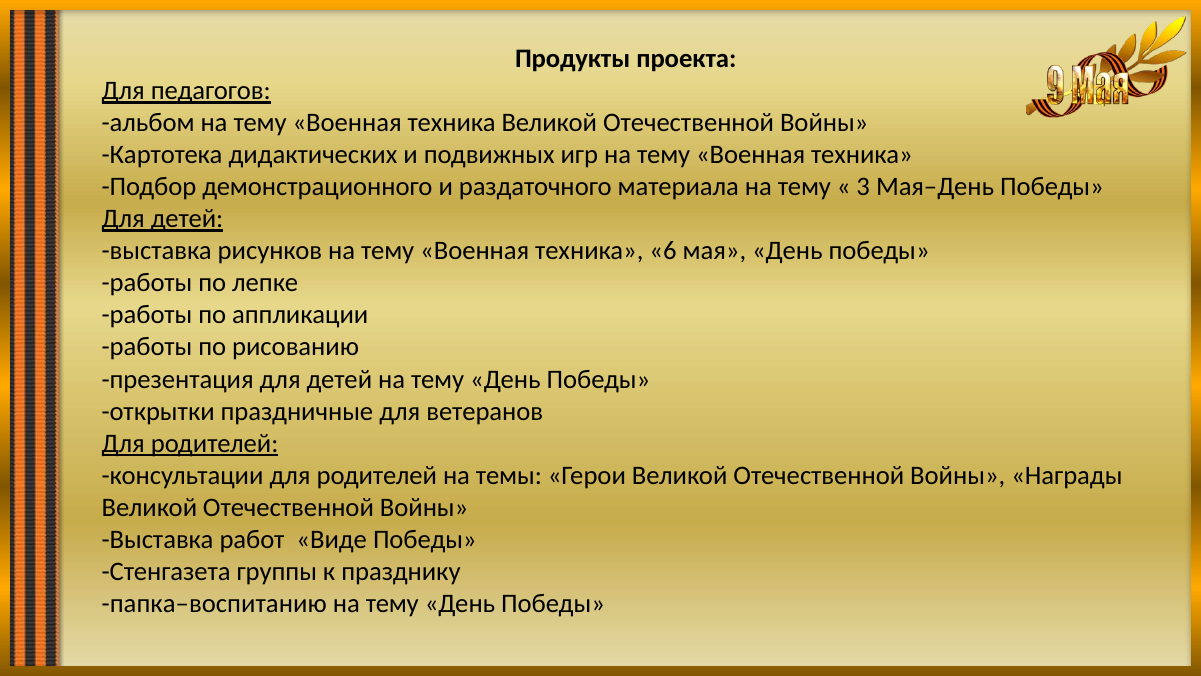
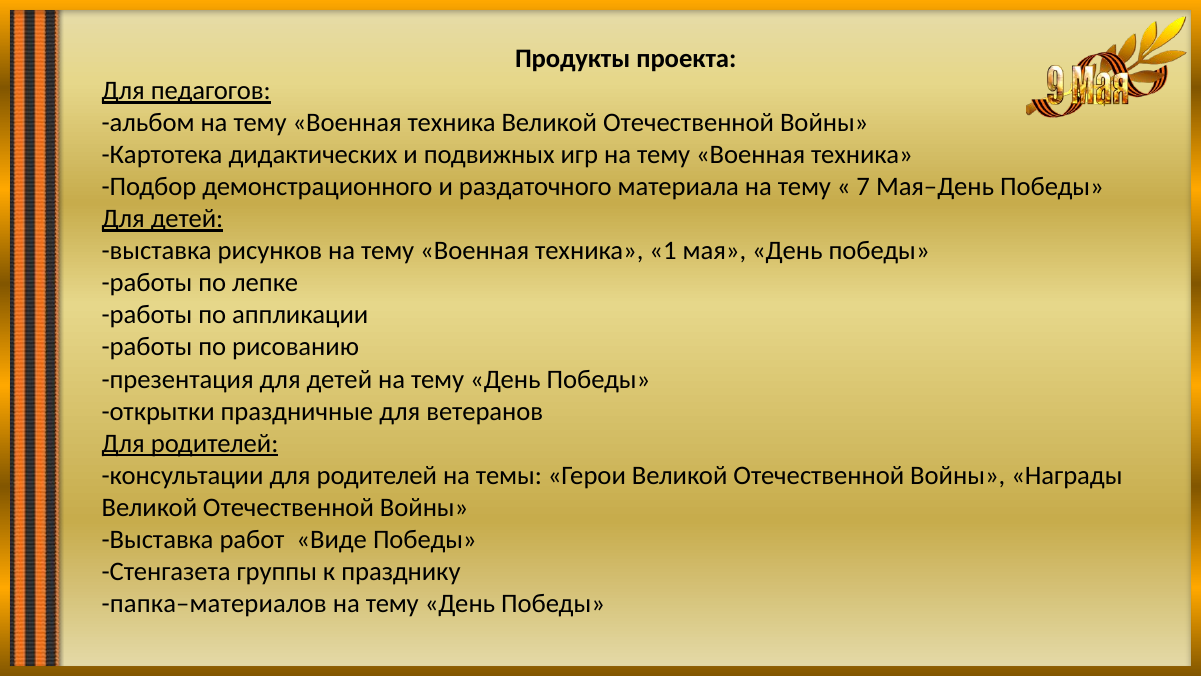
3: 3 -> 7
6: 6 -> 1
папка–воспитанию: папка–воспитанию -> папка–материалов
